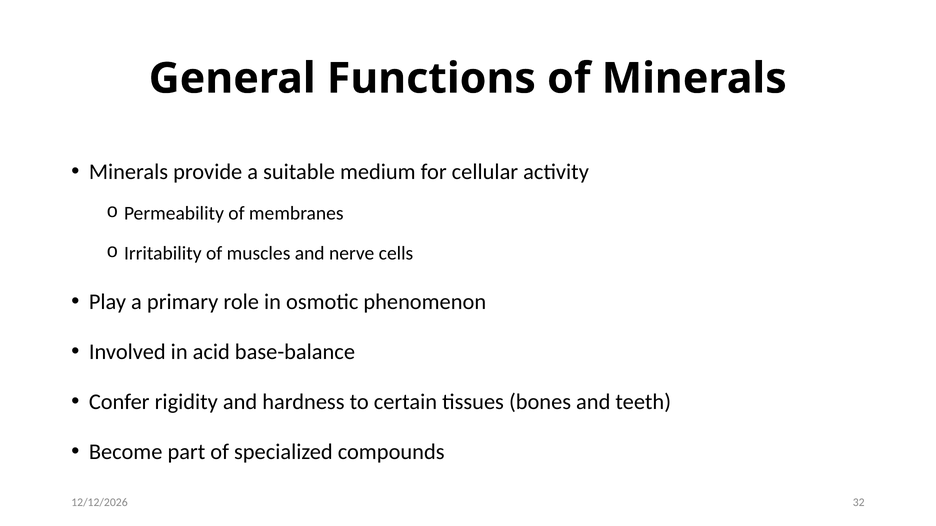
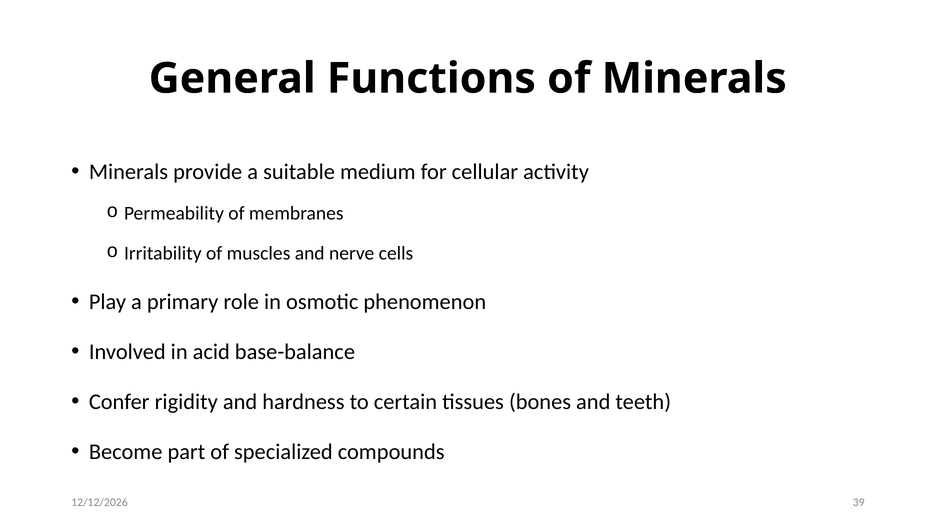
32: 32 -> 39
